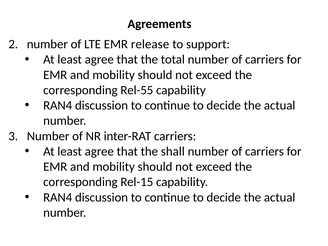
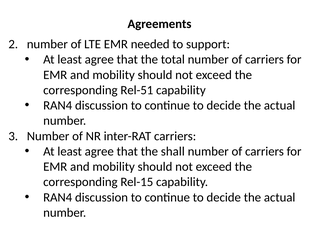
release: release -> needed
Rel-55: Rel-55 -> Rel-51
